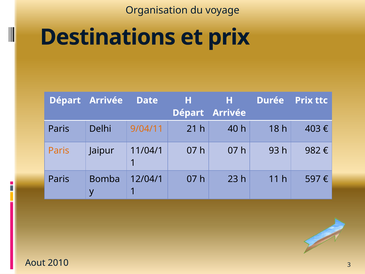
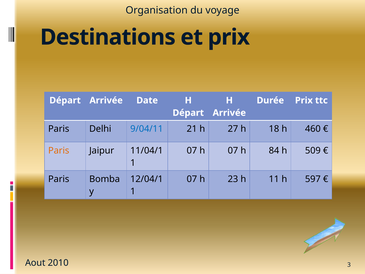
9/04/11 colour: orange -> blue
40: 40 -> 27
403: 403 -> 460
93: 93 -> 84
982: 982 -> 509
